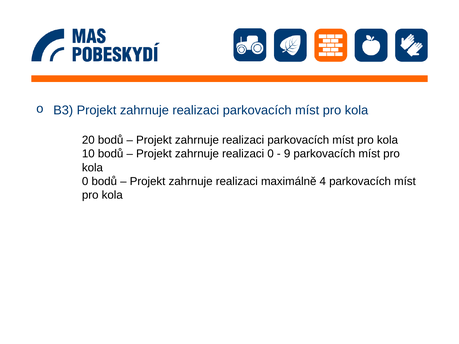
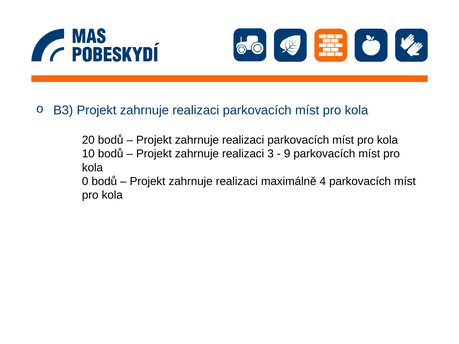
realizaci 0: 0 -> 3
